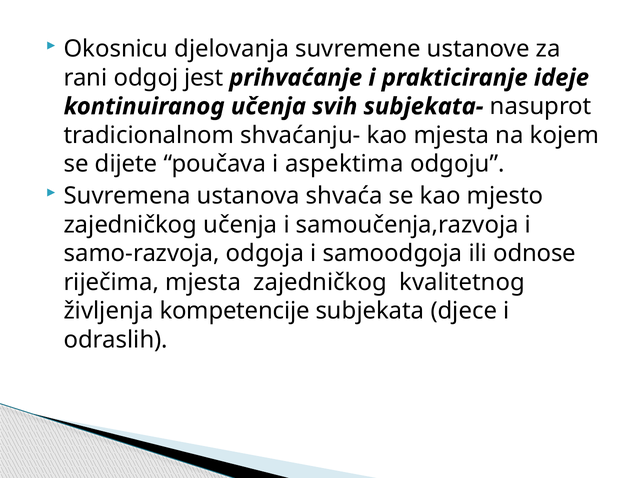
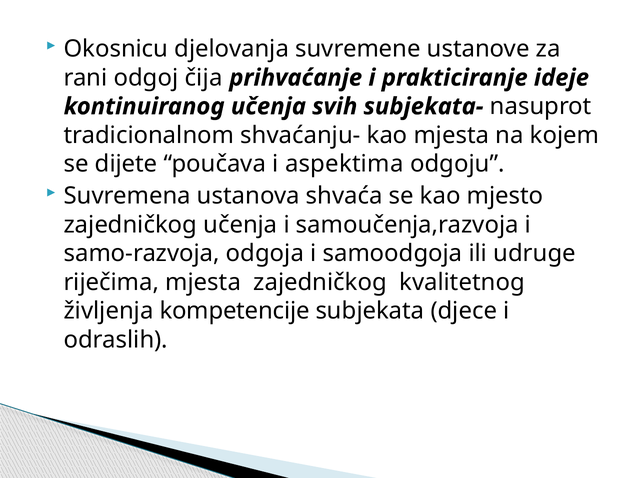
jest: jest -> čija
odnose: odnose -> udruge
